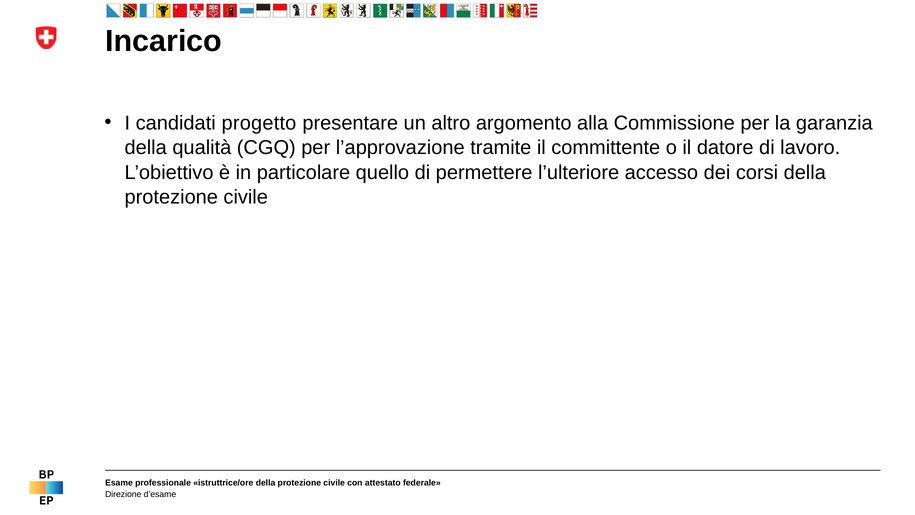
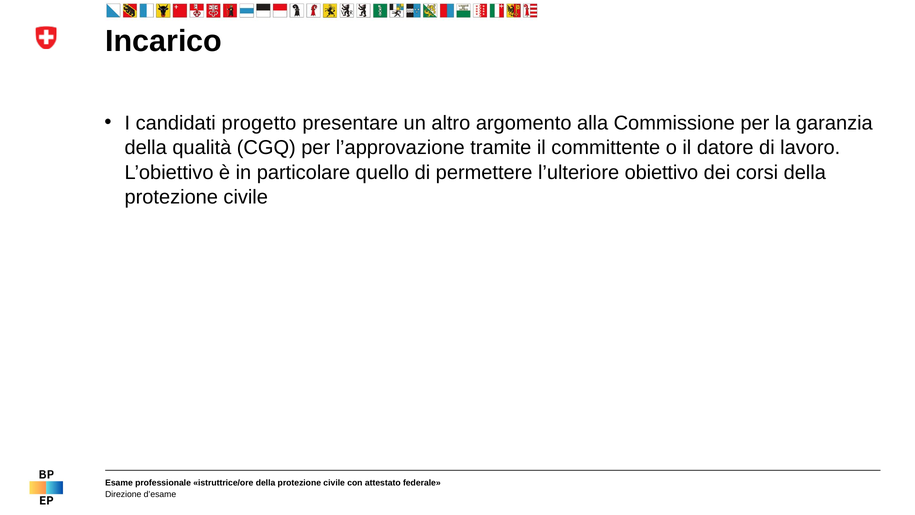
accesso: accesso -> obiettivo
